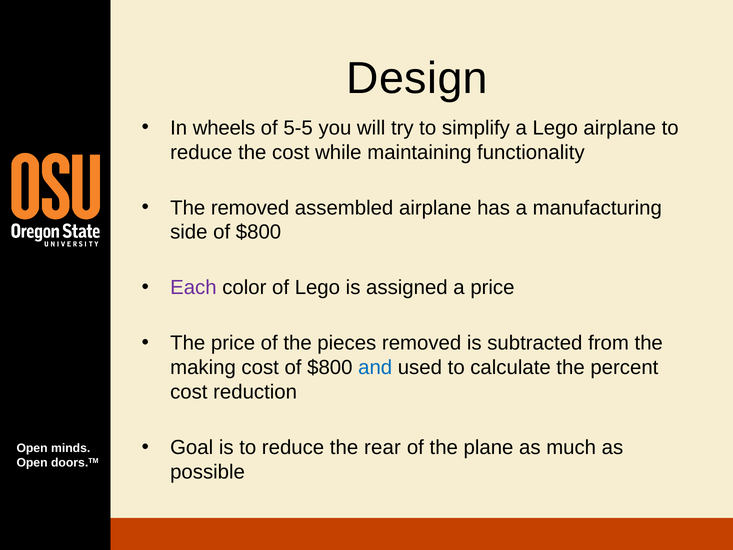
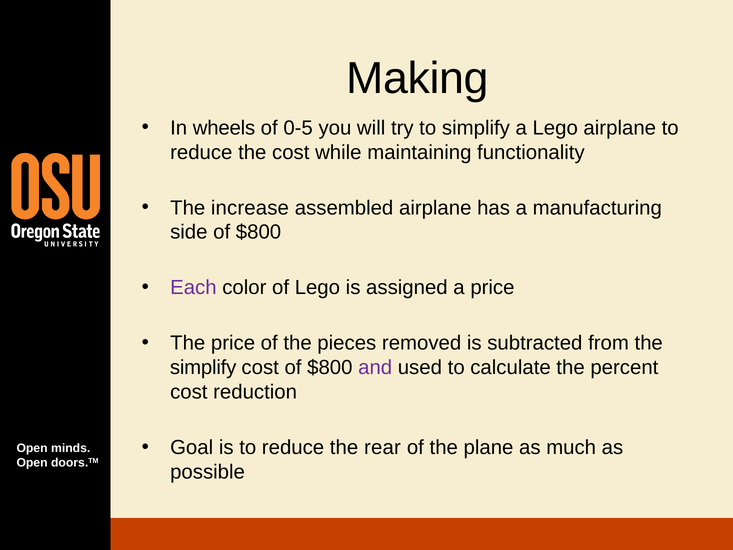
Design: Design -> Making
5-5: 5-5 -> 0-5
The removed: removed -> increase
making at (203, 367): making -> simplify
and colour: blue -> purple
